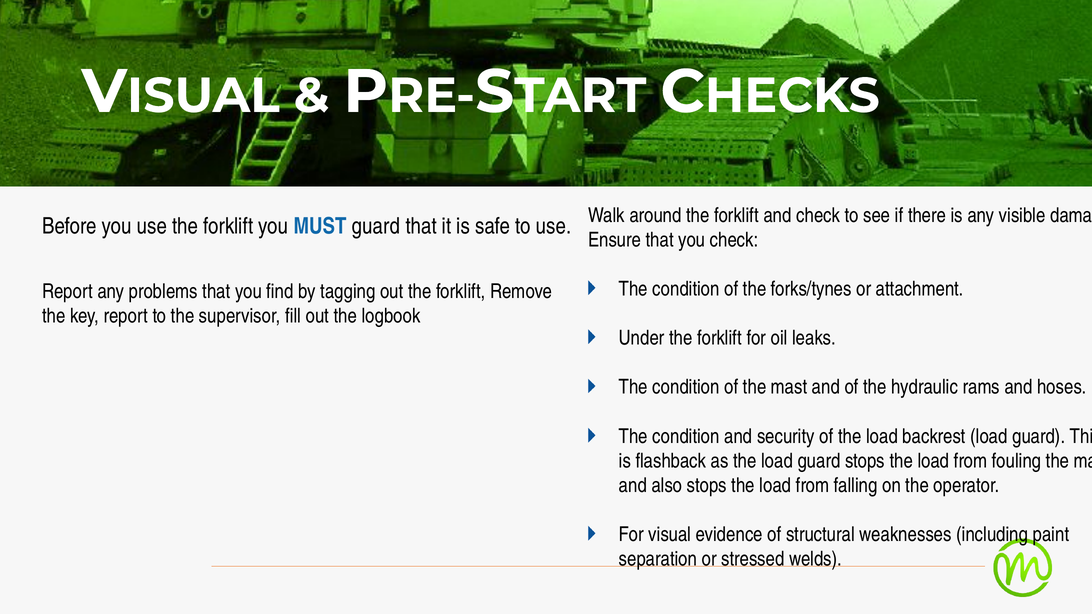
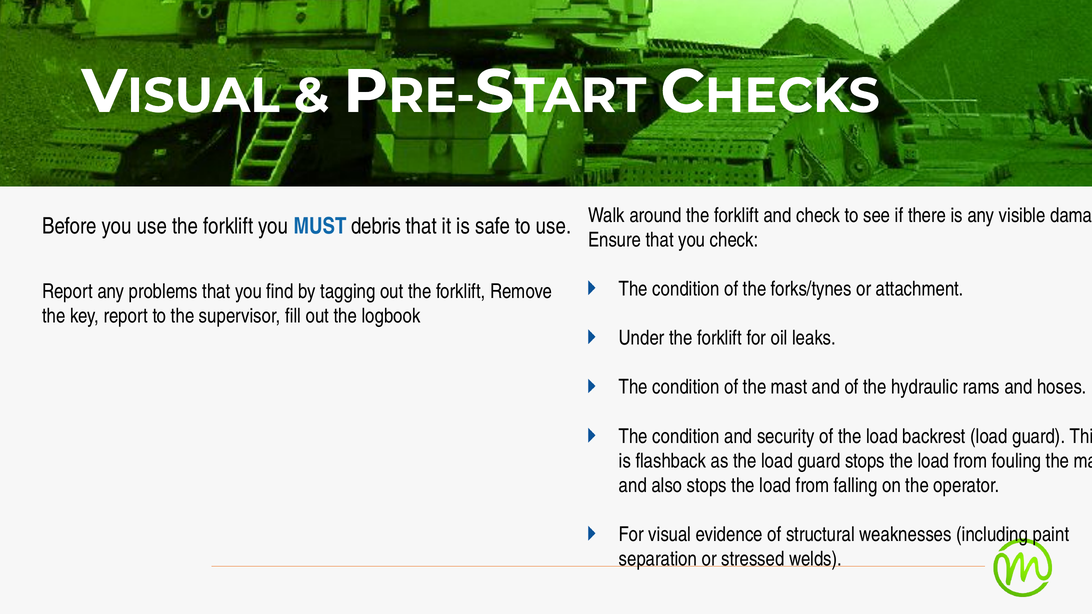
MUST guard: guard -> debris
